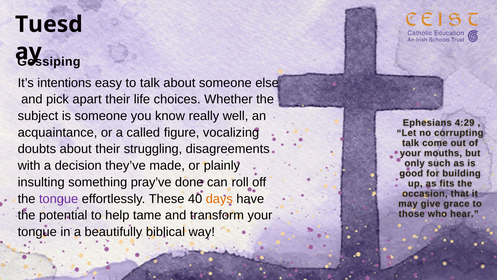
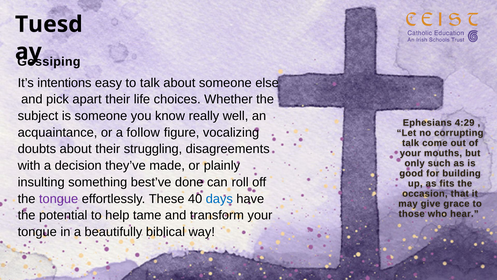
called: called -> follow
pray’ve: pray’ve -> best’ve
days colour: orange -> blue
